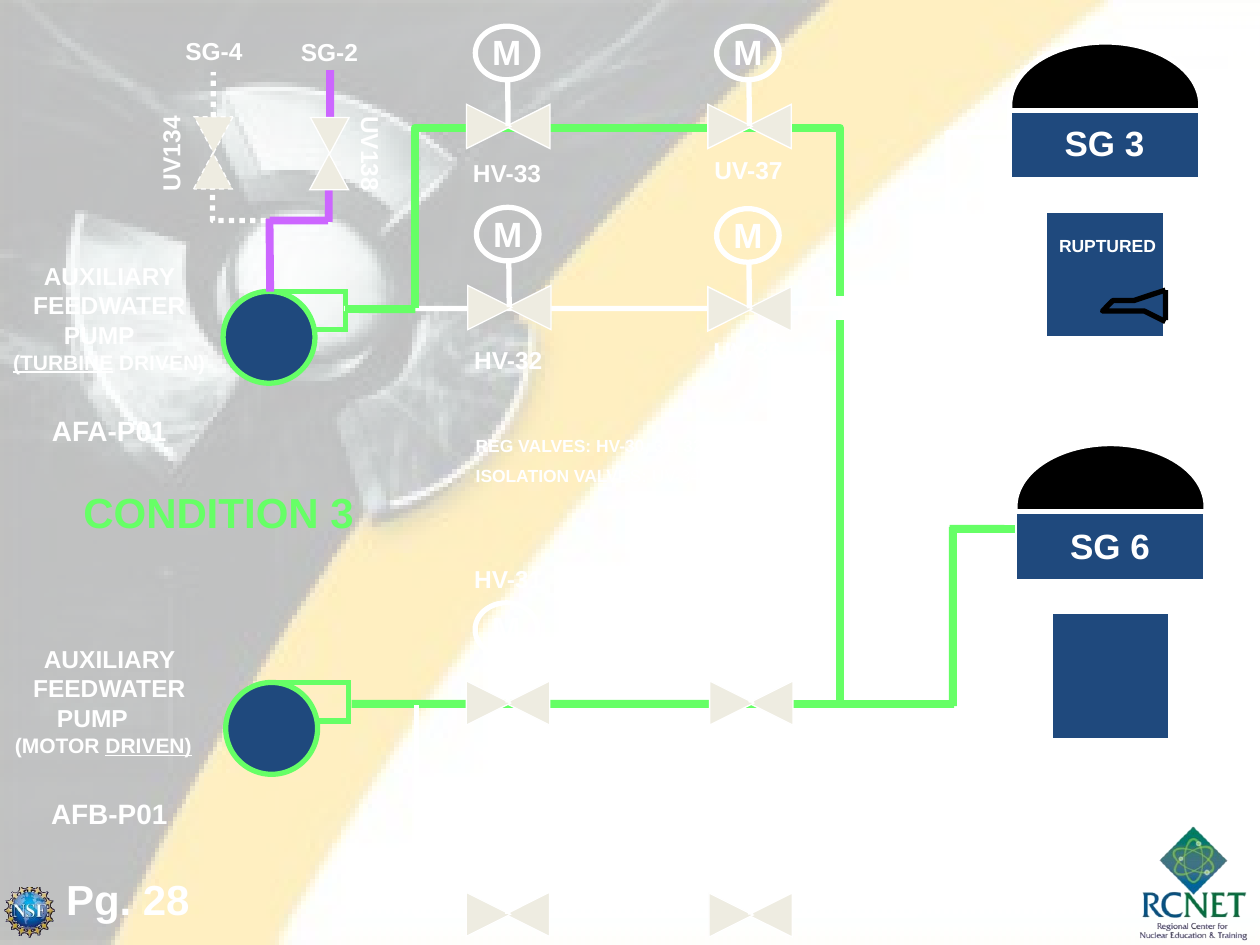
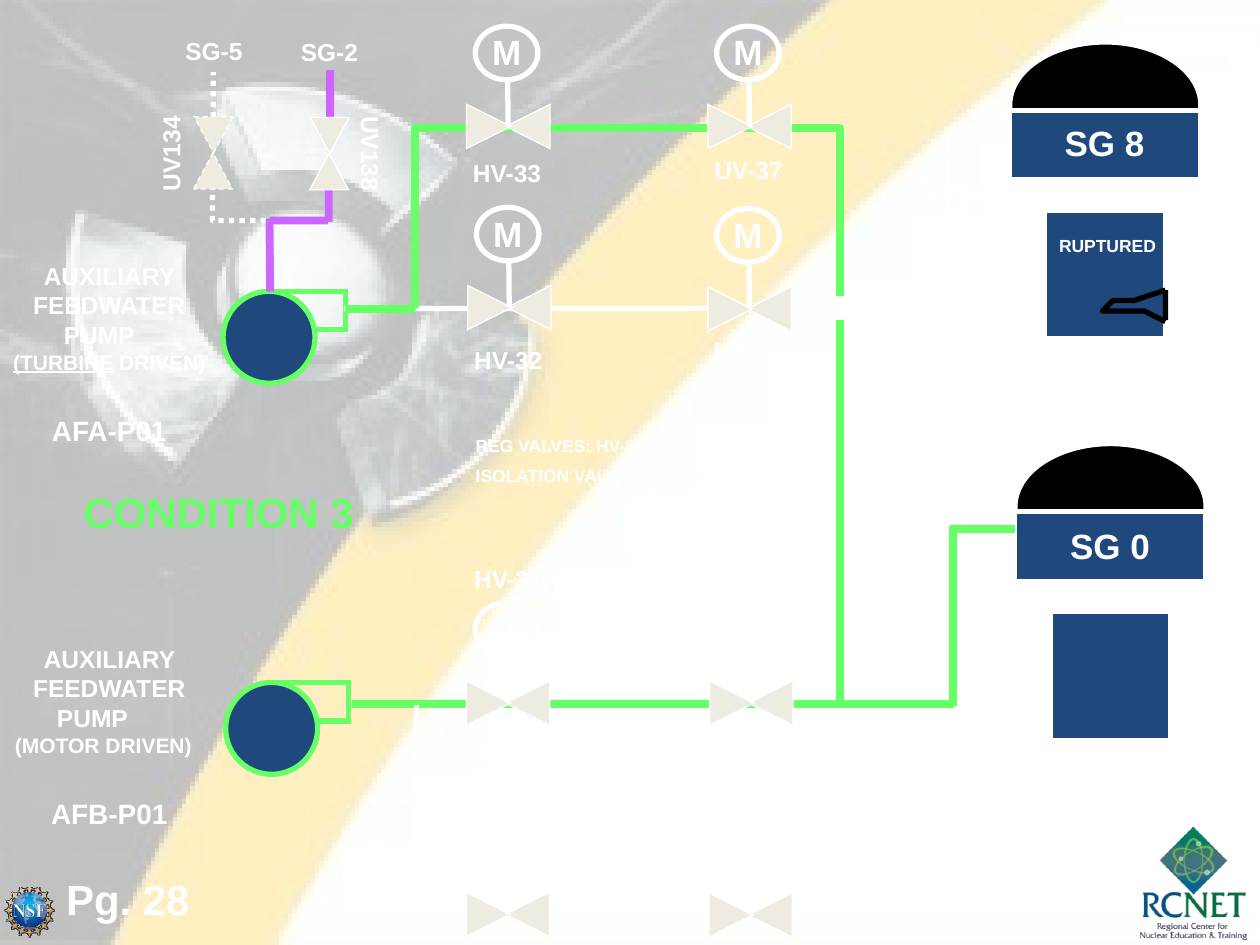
SG-4: SG-4 -> SG-5
SG 3: 3 -> 8
6: 6 -> 0
DRIVEN at (149, 746) underline: present -> none
